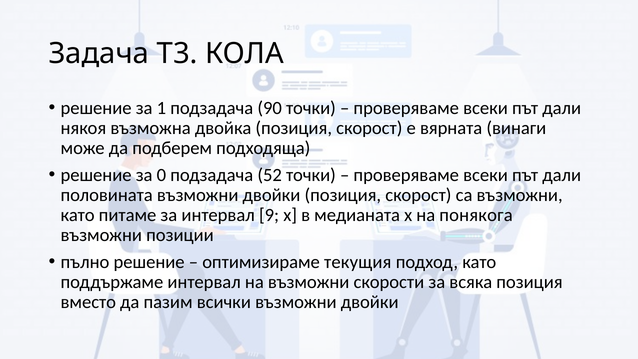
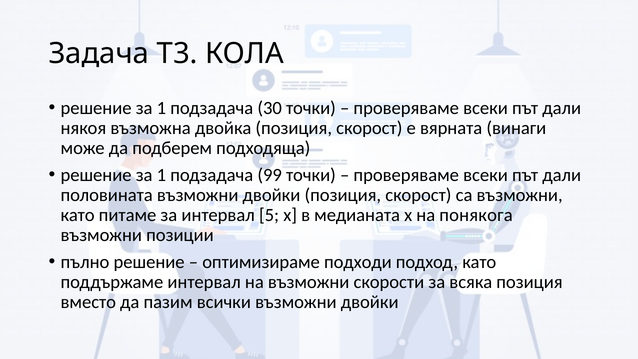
90: 90 -> 30
0 at (161, 175): 0 -> 1
52: 52 -> 99
9: 9 -> 5
текущия: текущия -> подходи
